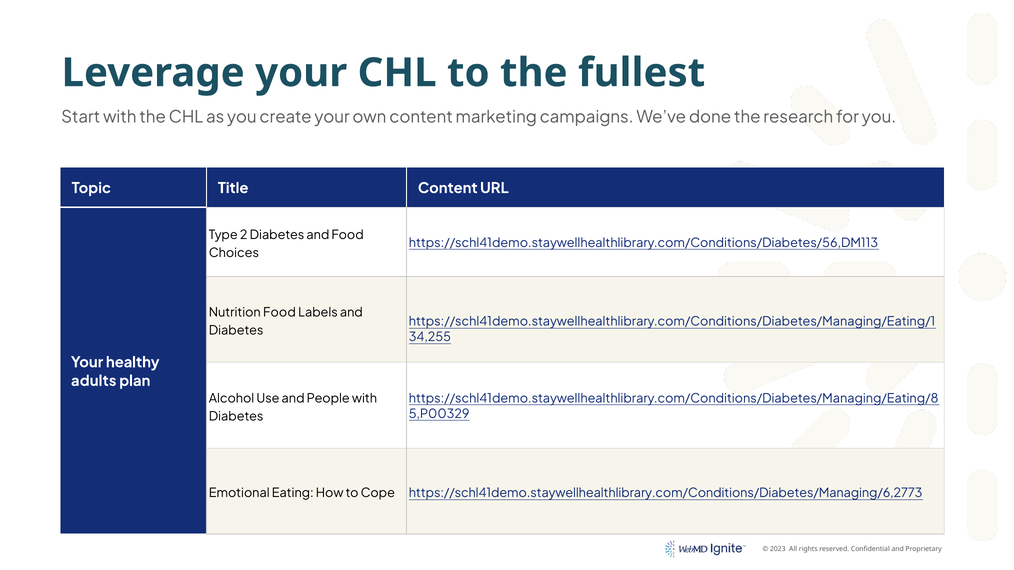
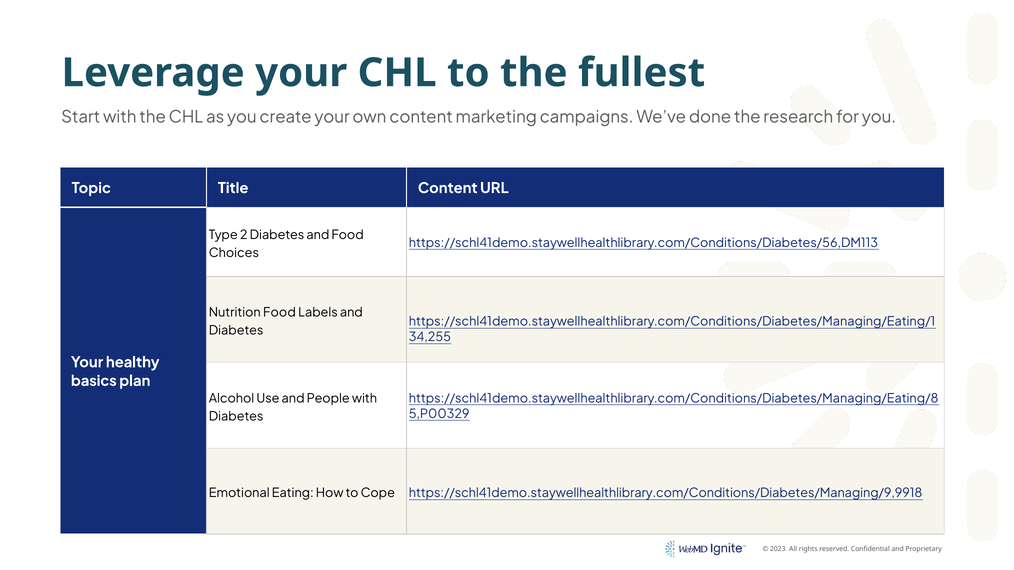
adults: adults -> basics
https://schl41demo.staywellhealthlibrary.com/Conditions/Diabetes/Managing/6,2773: https://schl41demo.staywellhealthlibrary.com/Conditions/Diabetes/Managing/6,2773 -> https://schl41demo.staywellhealthlibrary.com/Conditions/Diabetes/Managing/9,9918
